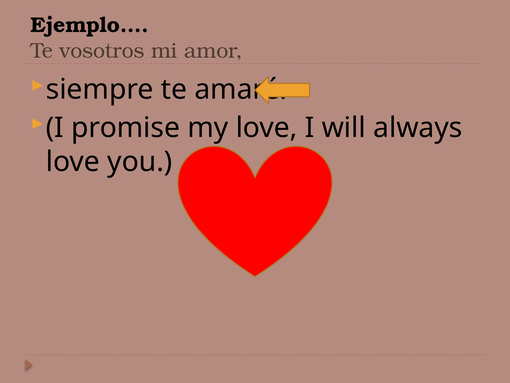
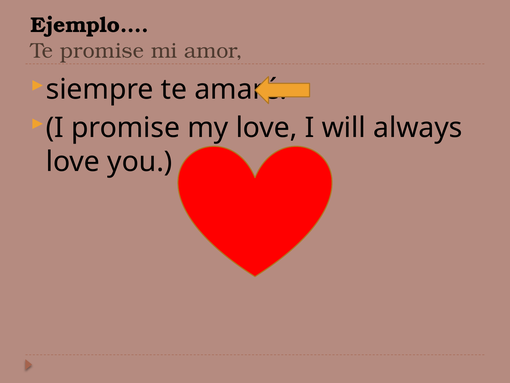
Te vosotros: vosotros -> promise
